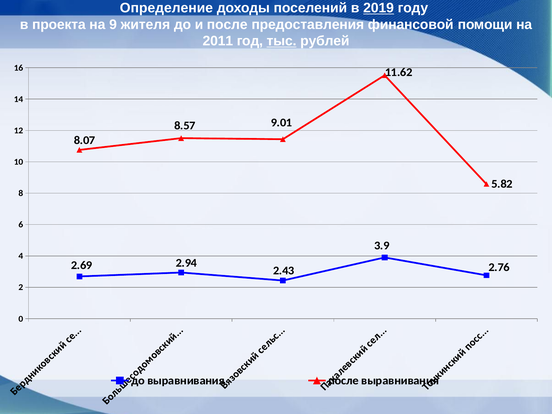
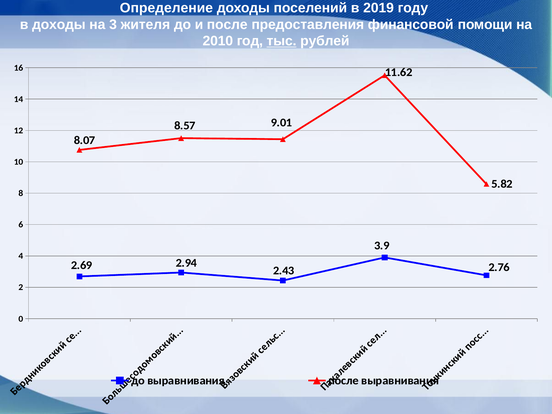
2019 underline: present -> none
в проекта: проекта -> доходы
9: 9 -> 3
2011: 2011 -> 2010
